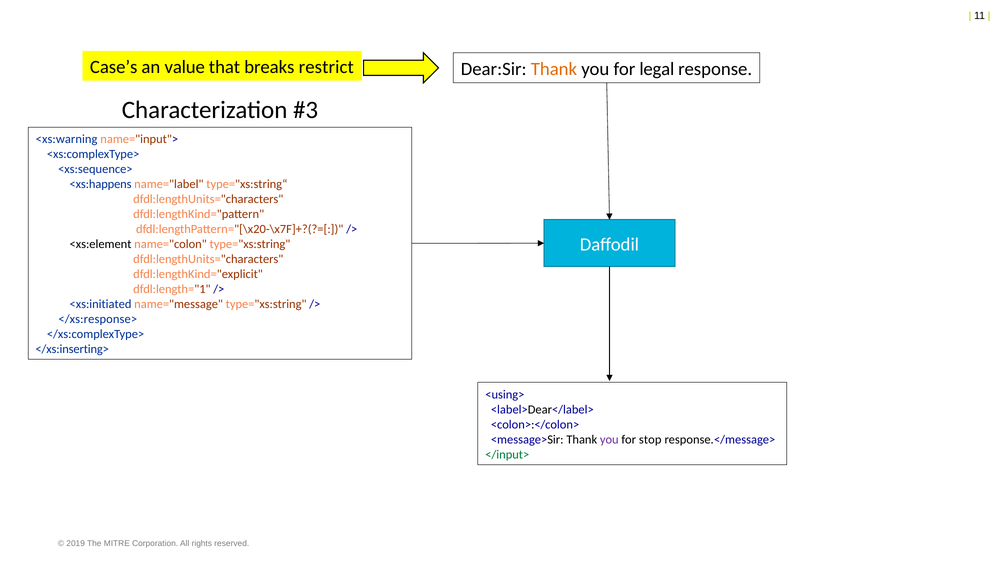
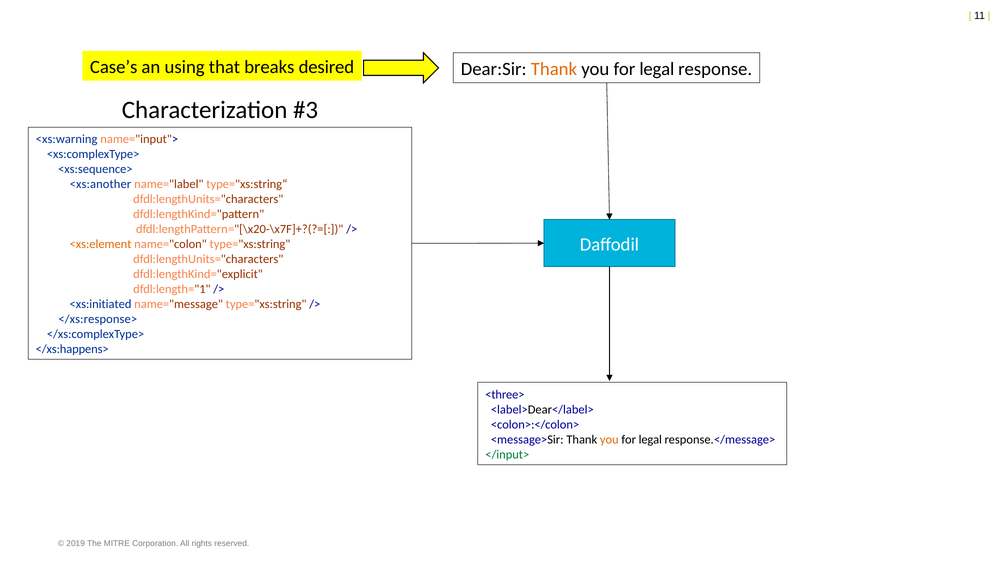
value: value -> using
restrict: restrict -> desired
<xs:happens: <xs:happens -> <xs:another
<xs:element colour: black -> orange
</xs:inserting>: </xs:inserting> -> </xs:happens>
<using>: <using> -> <three>
you at (609, 440) colour: purple -> orange
stop at (650, 440): stop -> legal
